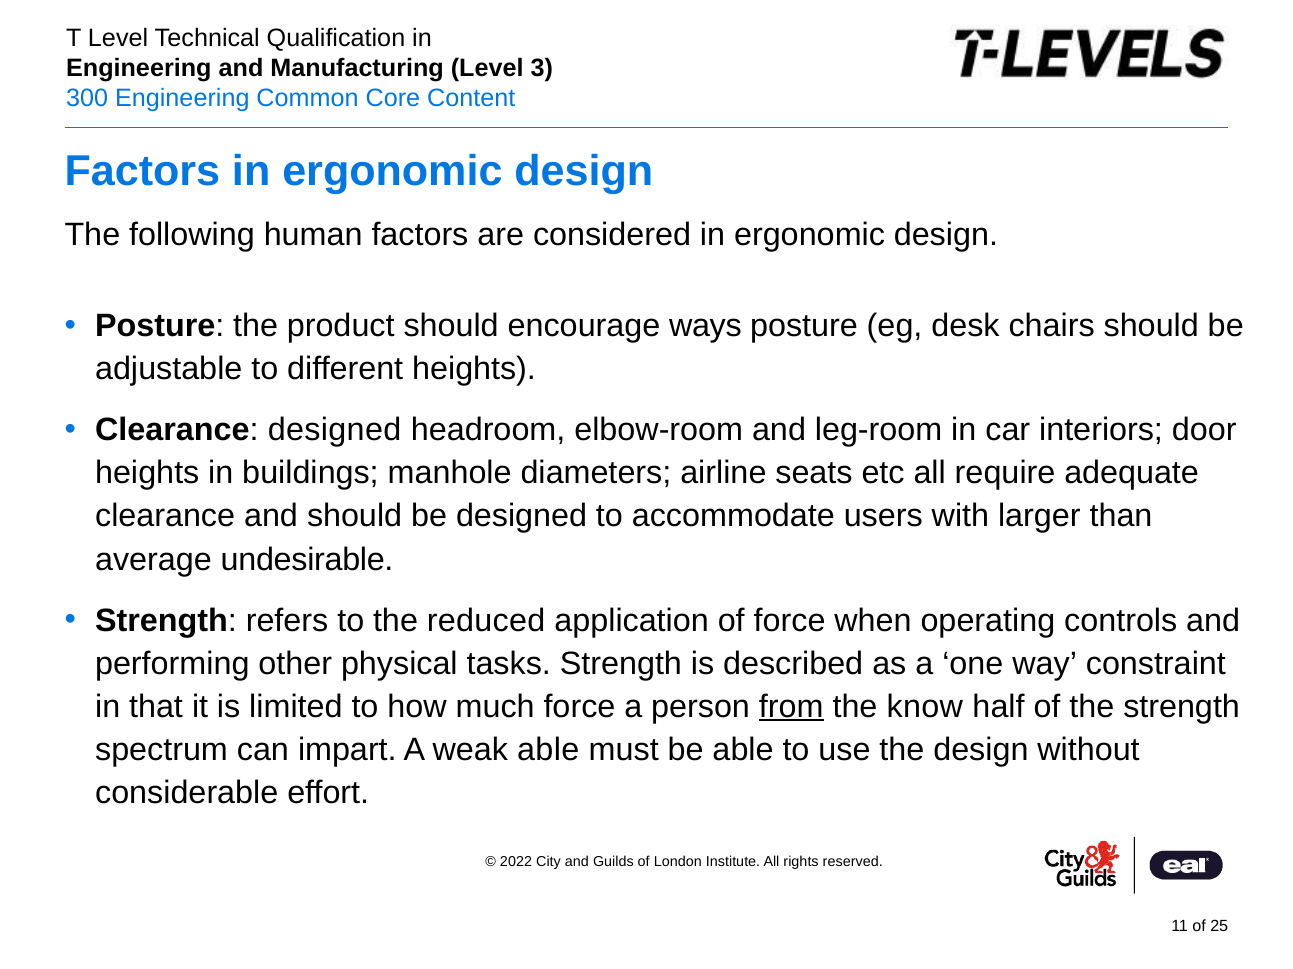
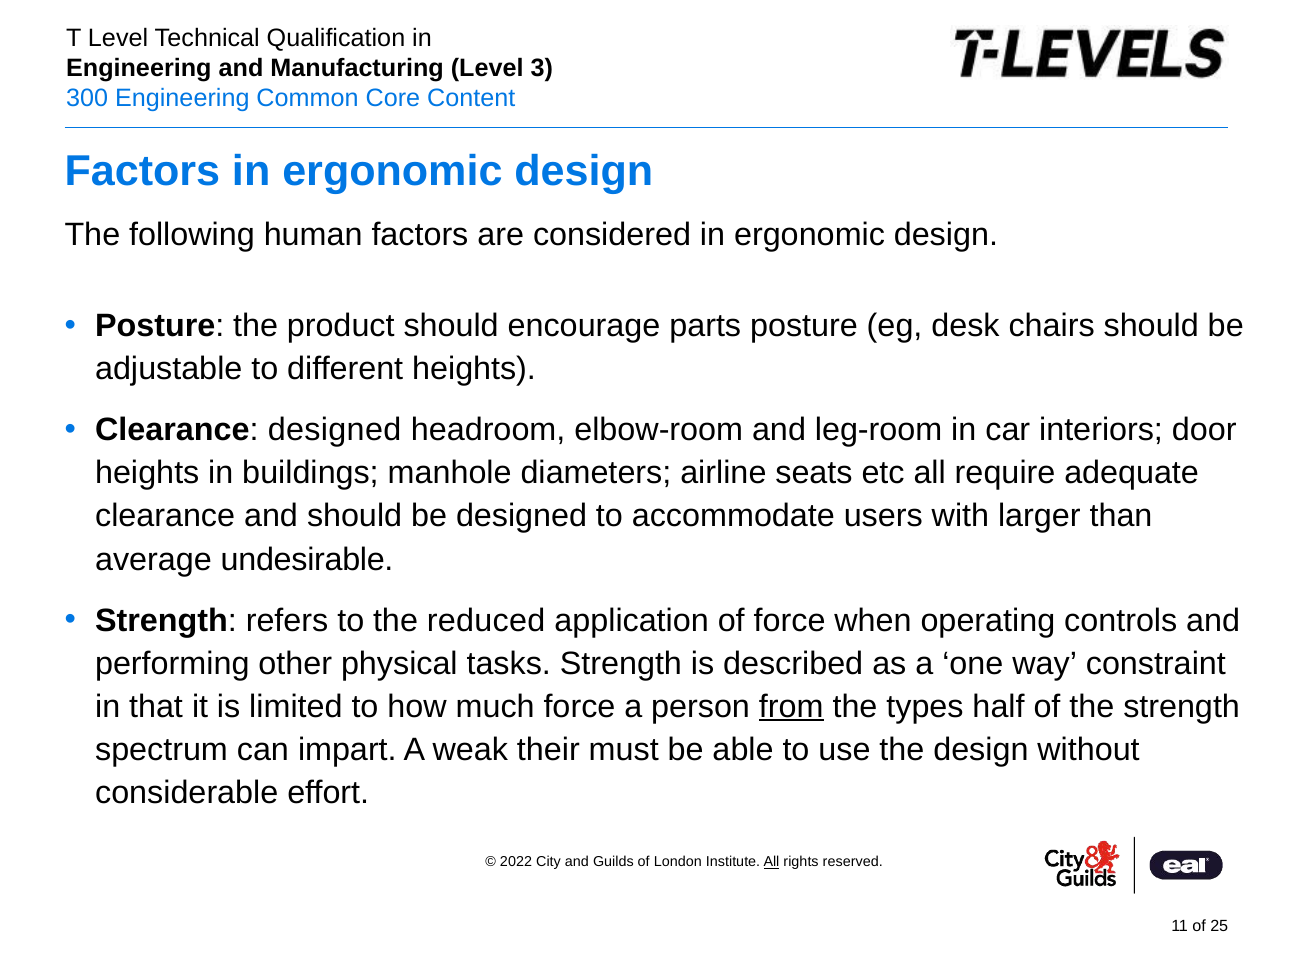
ways: ways -> parts
know: know -> types
weak able: able -> their
All at (771, 863) underline: none -> present
